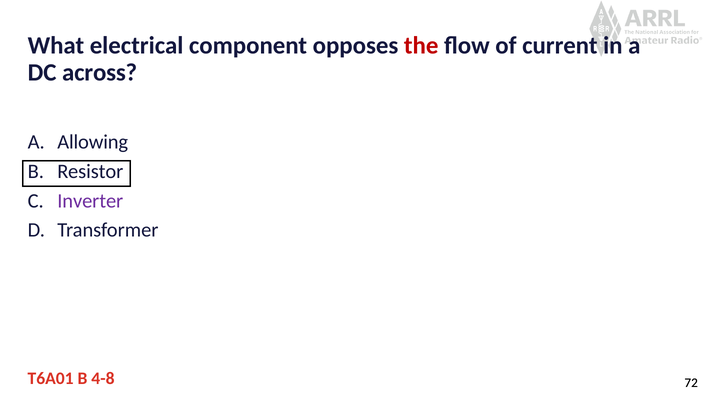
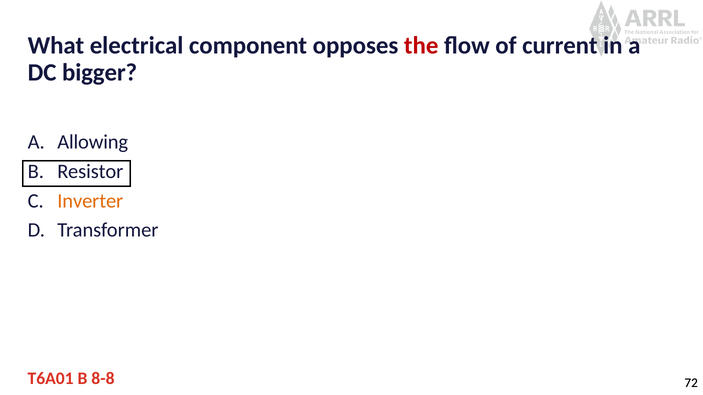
across: across -> bigger
Inverter colour: purple -> orange
4-8: 4-8 -> 8-8
